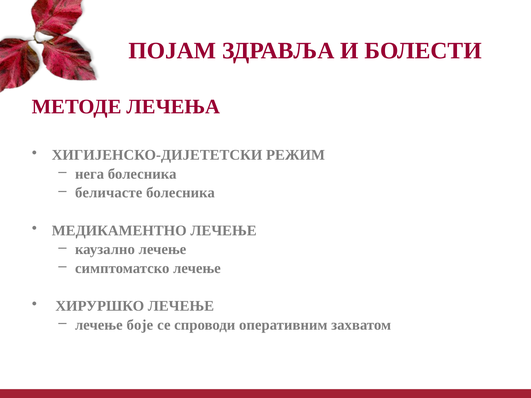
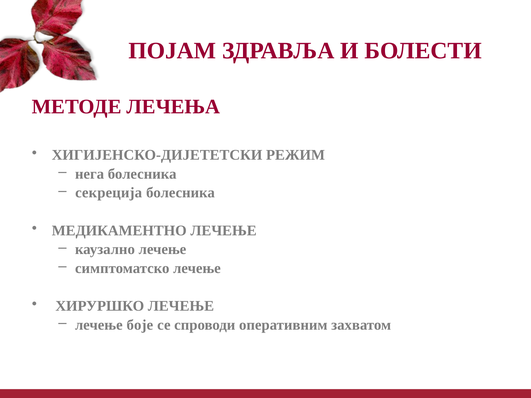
беличасте: беличасте -> секреција
